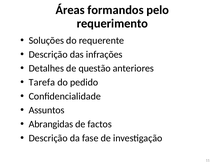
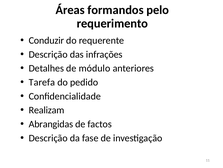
Soluções: Soluções -> Conduzir
questão: questão -> módulo
Assuntos: Assuntos -> Realizam
